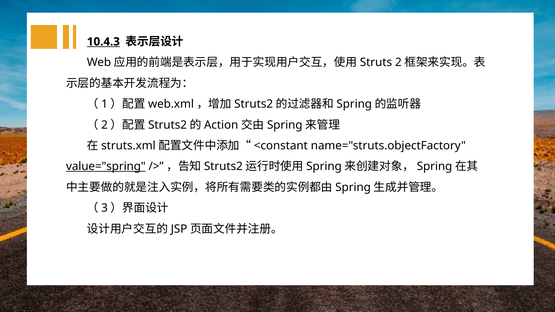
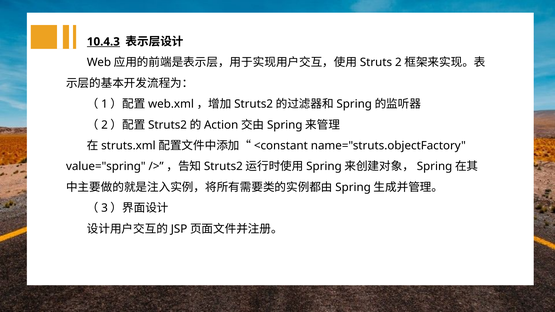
value="spring underline: present -> none
